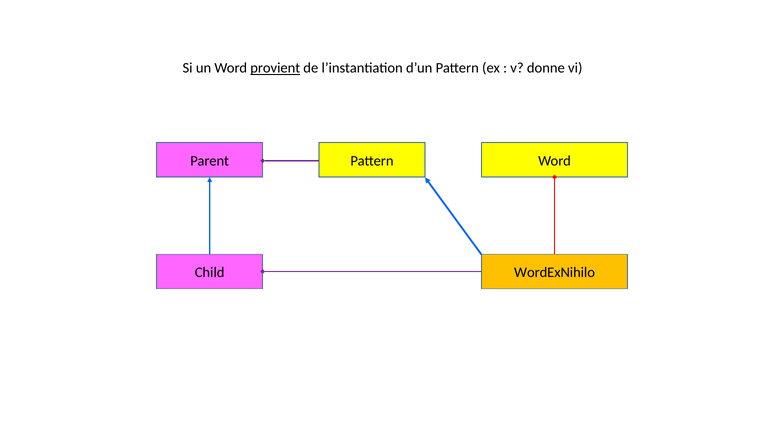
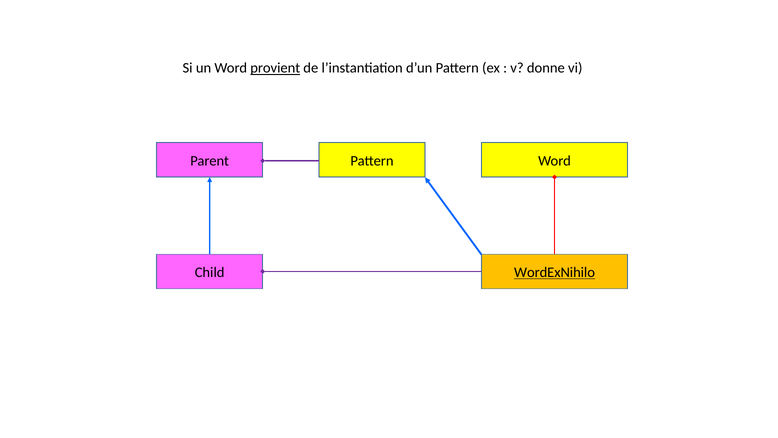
WordExNihilo underline: none -> present
